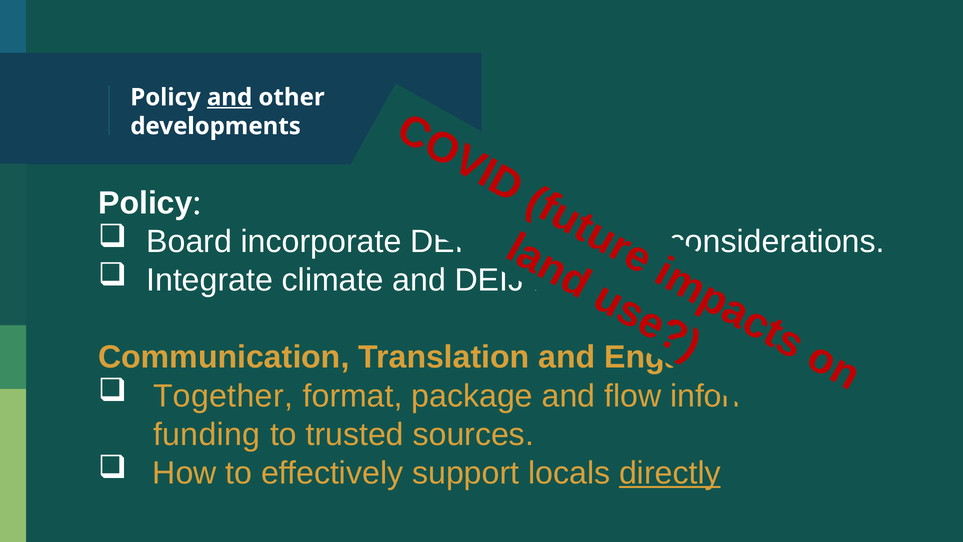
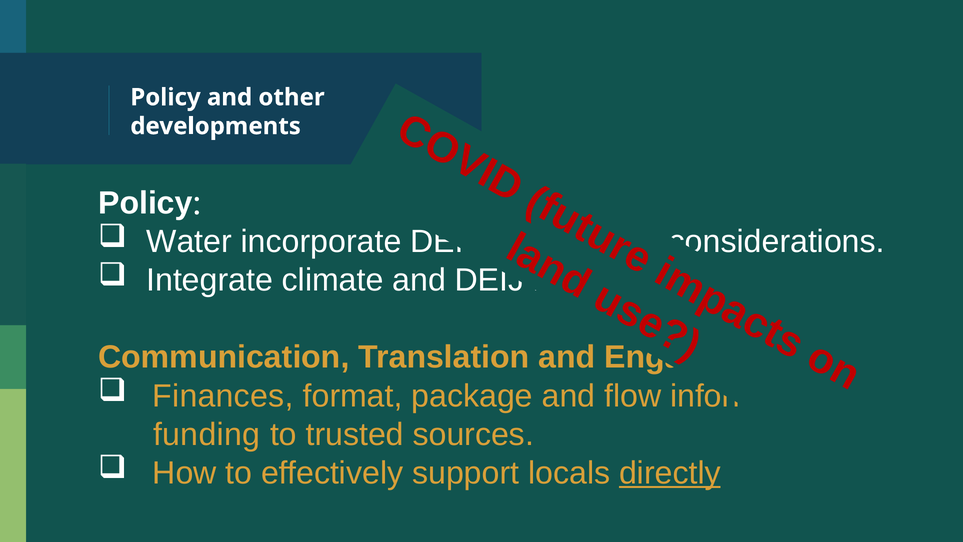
and at (230, 97) underline: present -> none
Board: Board -> Water
Together: Together -> Finances
